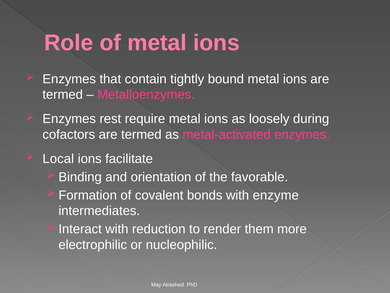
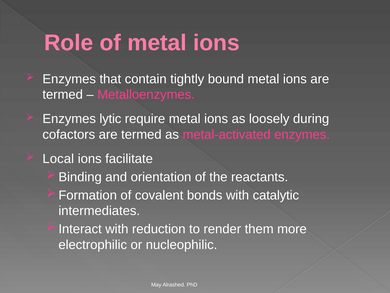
rest: rest -> lytic
favorable: favorable -> reactants
enzyme: enzyme -> catalytic
